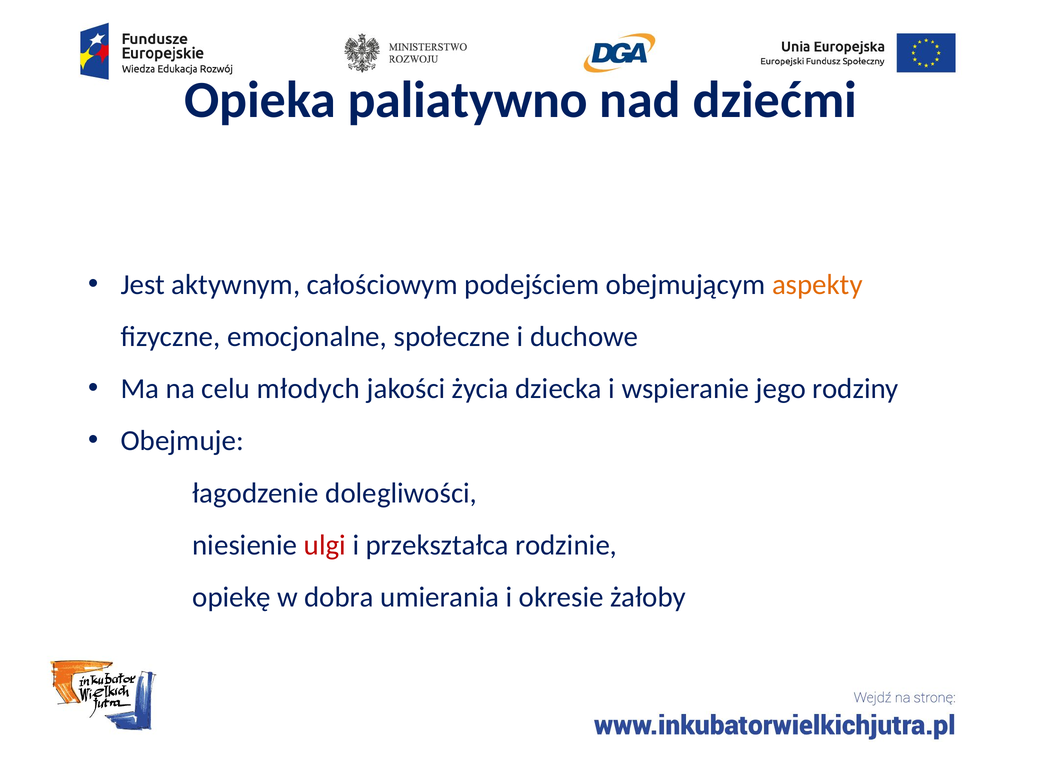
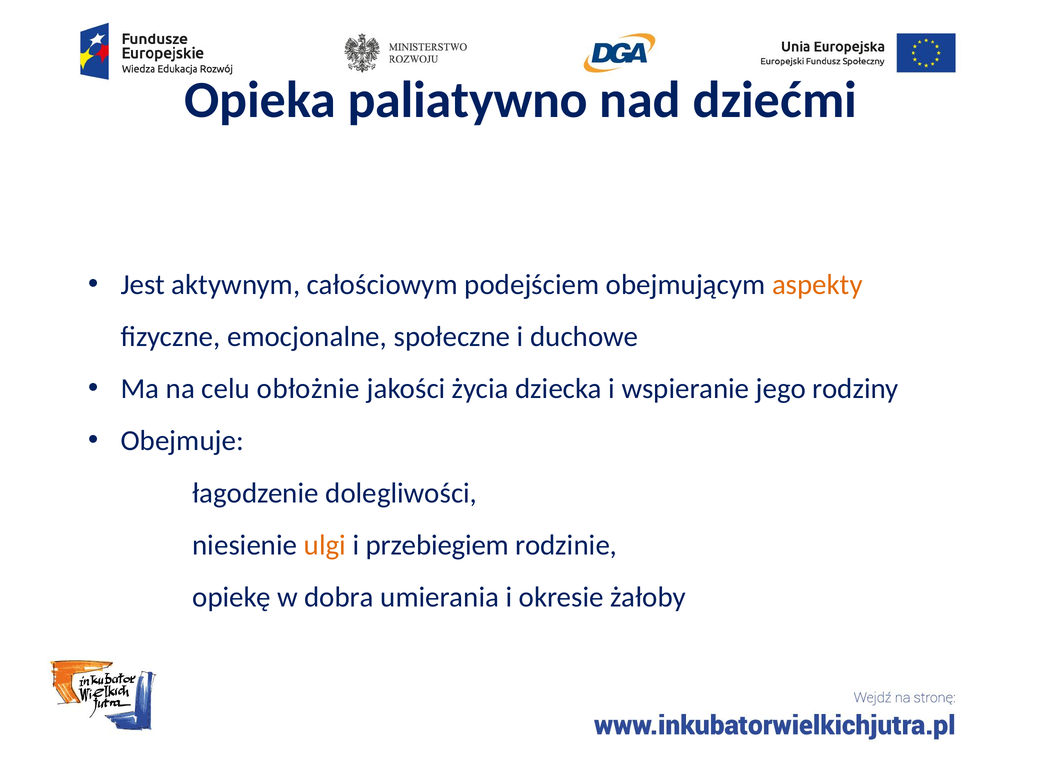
młodych: młodych -> obłożnie
ulgi colour: red -> orange
przekształca: przekształca -> przebiegiem
